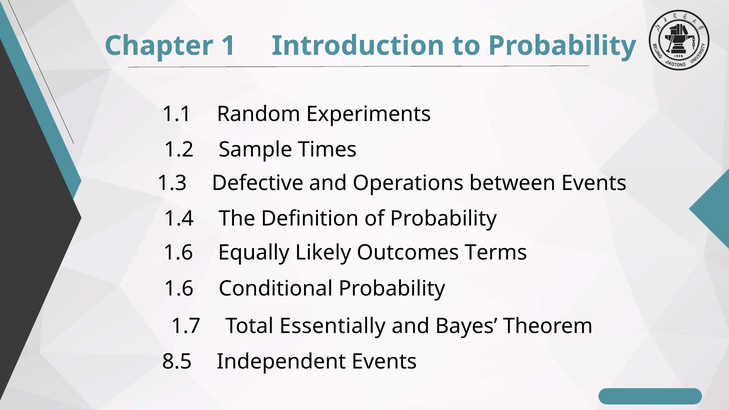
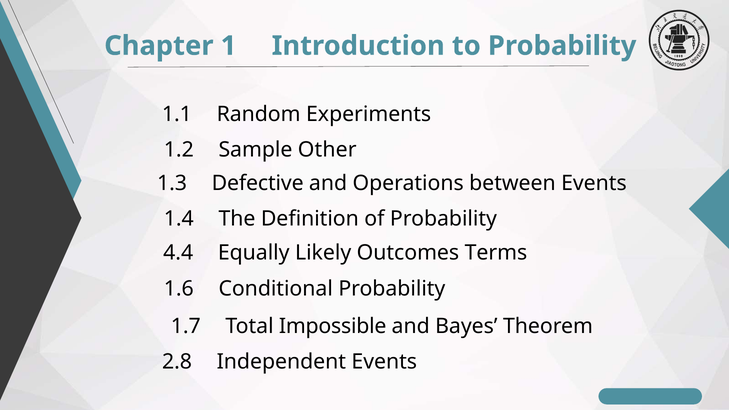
Times: Times -> Other
1.6 at (178, 253): 1.6 -> 4.4
Essentially: Essentially -> Impossible
8.5: 8.5 -> 2.8
